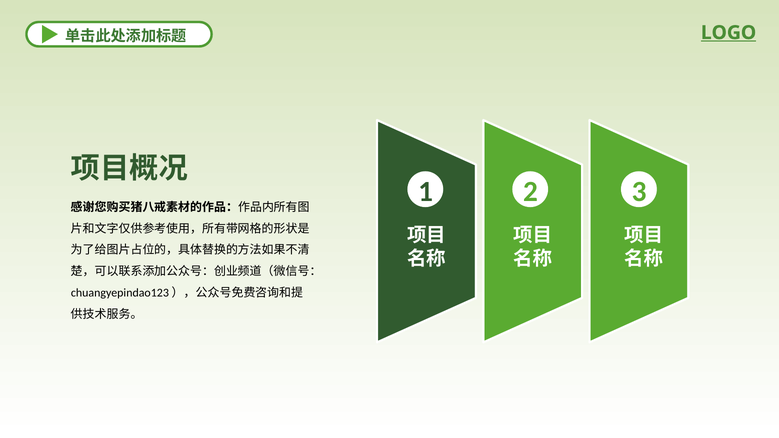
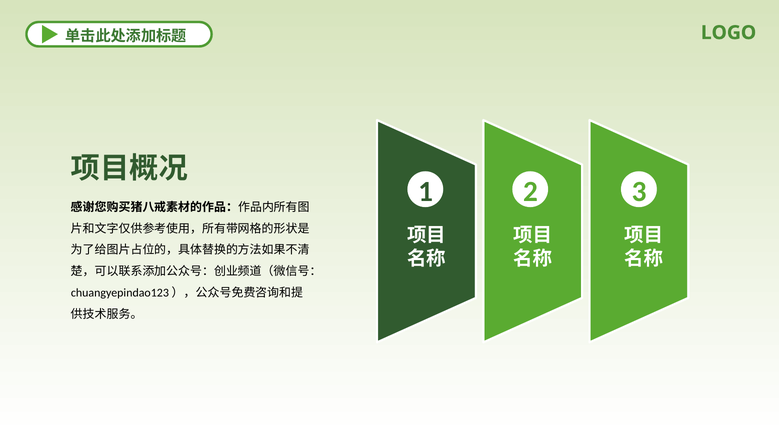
LOGO underline: present -> none
